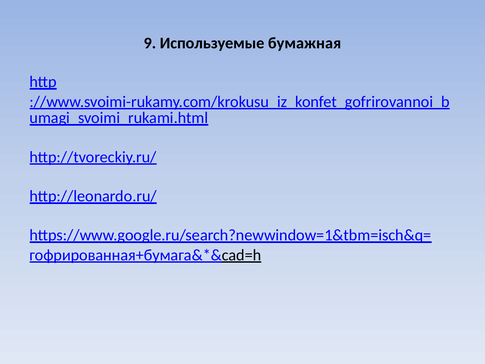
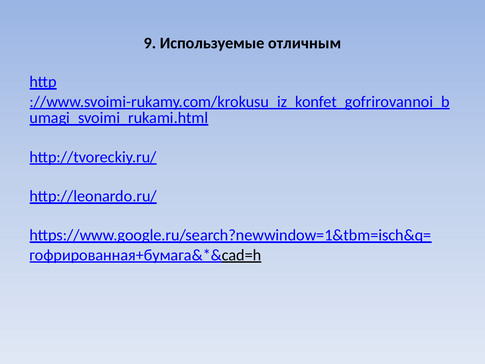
бумажная: бумажная -> отличным
